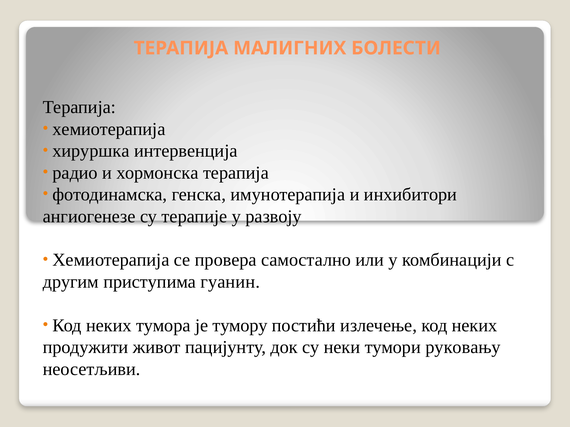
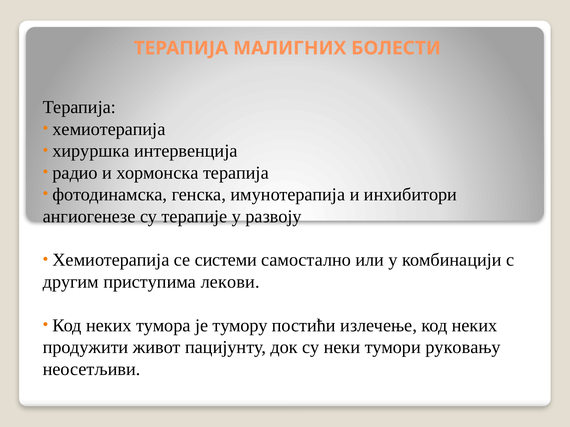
провера: провера -> системи
гуанин: гуанин -> лекови
